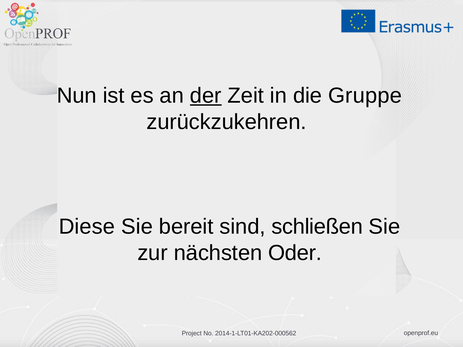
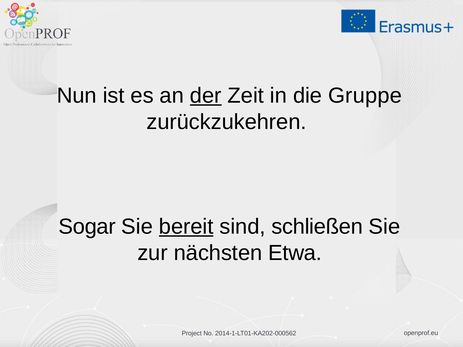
Diese: Diese -> Sogar
bereit underline: none -> present
Oder: Oder -> Etwa
